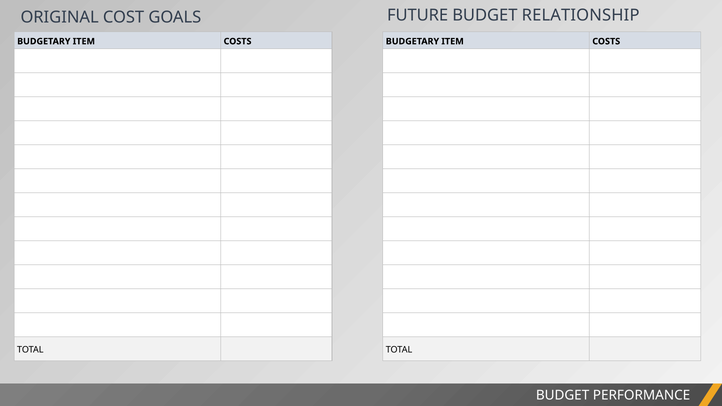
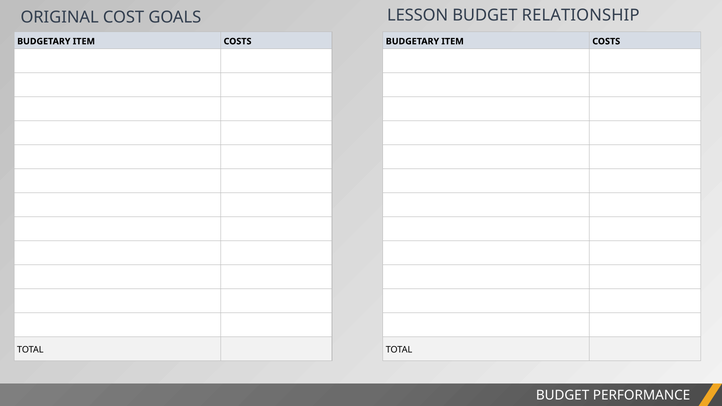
FUTURE: FUTURE -> LESSON
